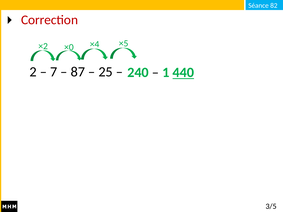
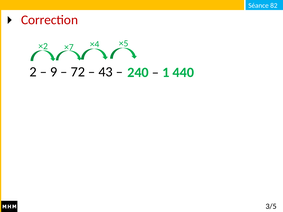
×0: ×0 -> ×7
7: 7 -> 9
87: 87 -> 72
25: 25 -> 43
440 underline: present -> none
